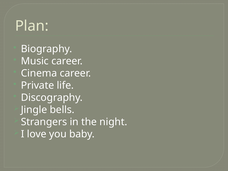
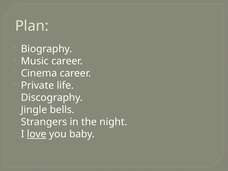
love underline: none -> present
